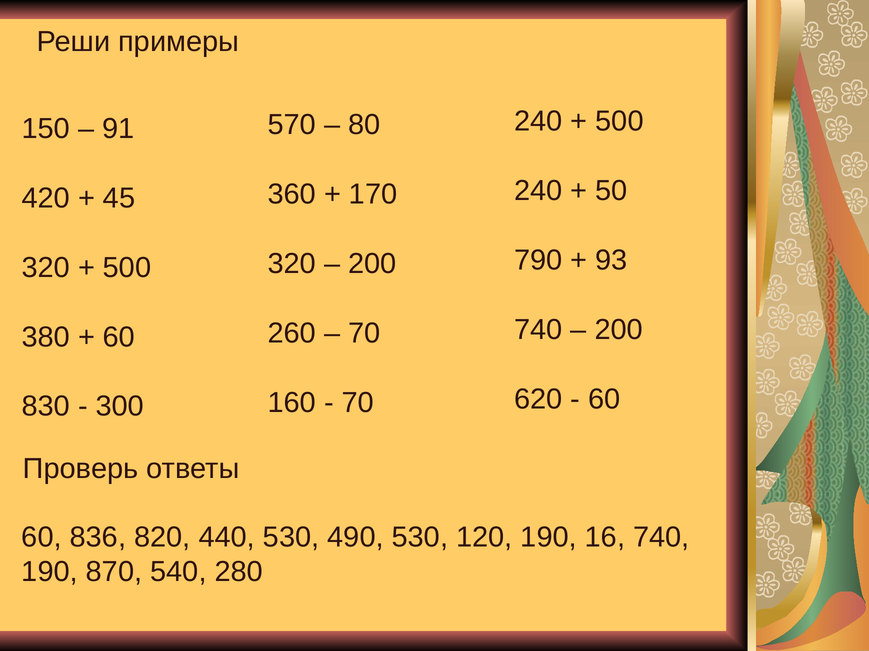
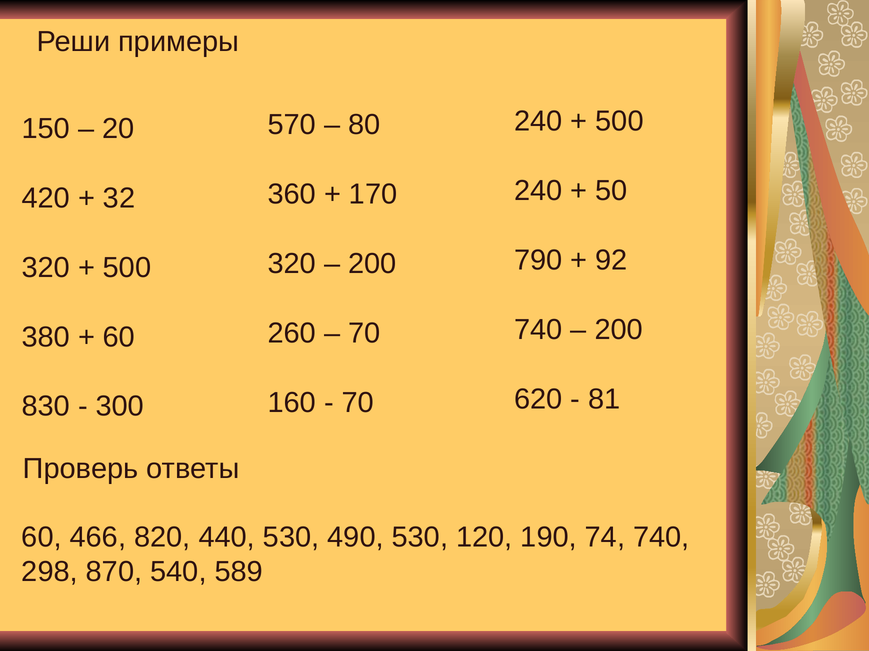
91: 91 -> 20
45: 45 -> 32
93: 93 -> 92
60 at (604, 400): 60 -> 81
836: 836 -> 466
16: 16 -> 74
190 at (50, 573): 190 -> 298
280: 280 -> 589
